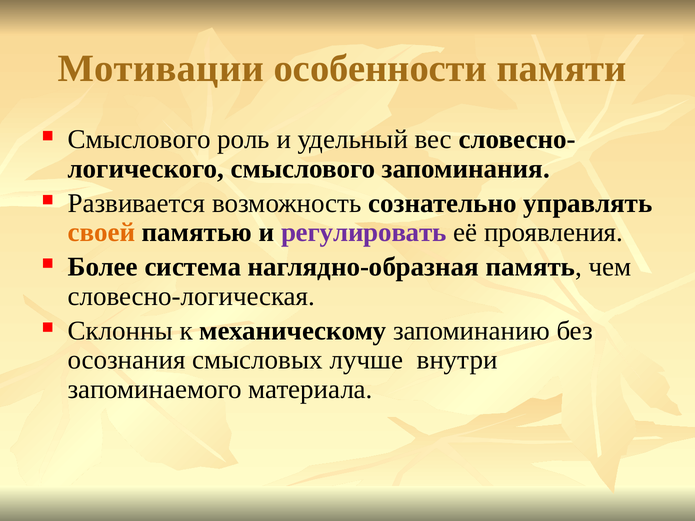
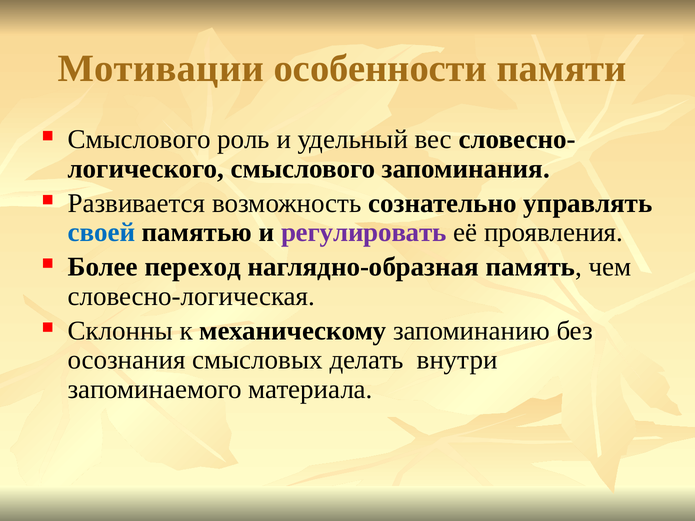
своей colour: orange -> blue
система: система -> переход
лучше: лучше -> делать
